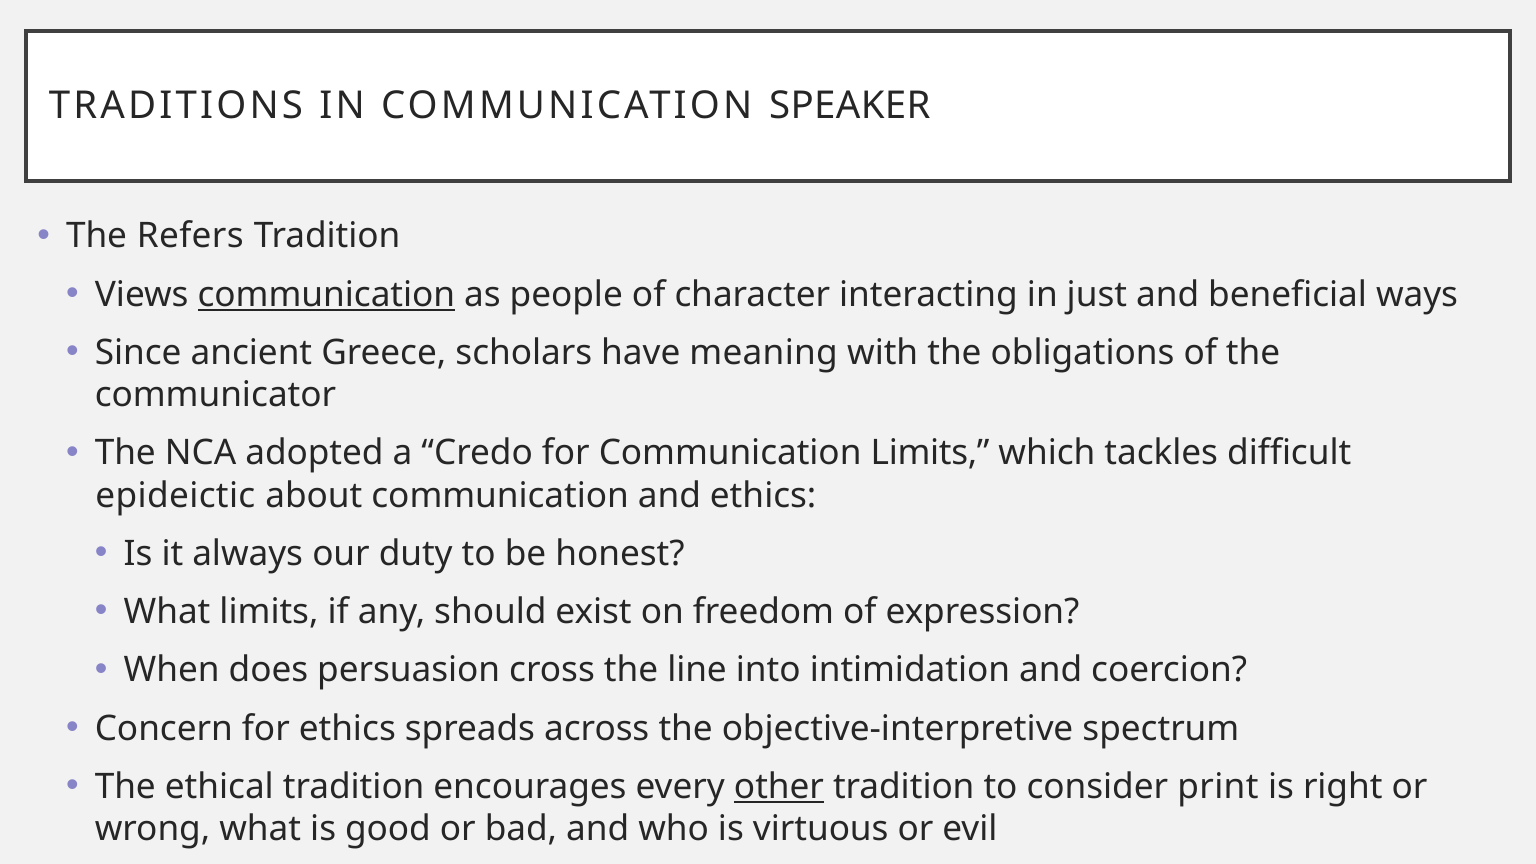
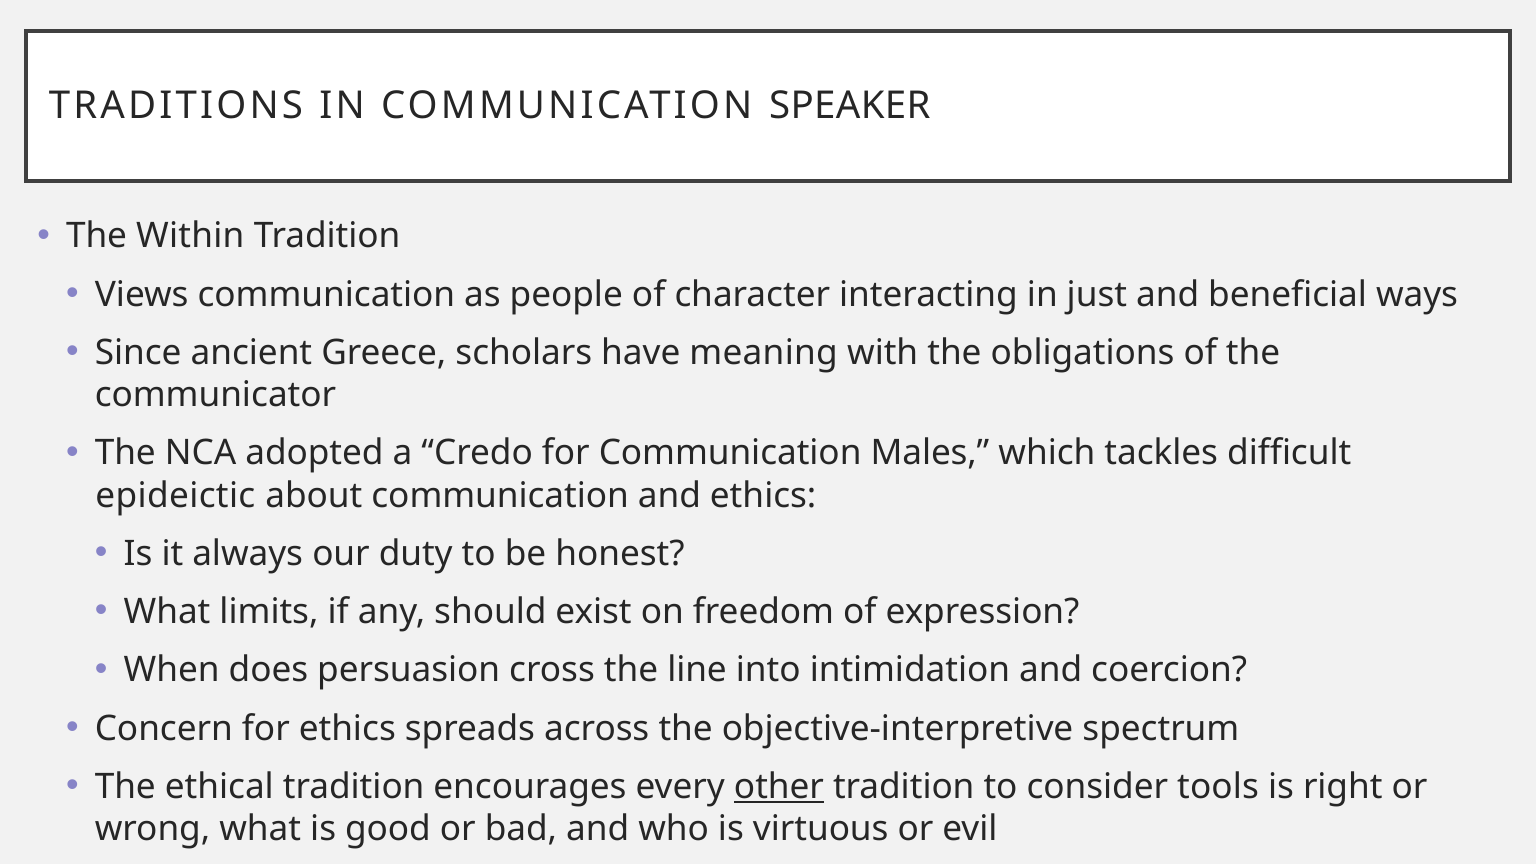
Refers: Refers -> Within
communication at (326, 295) underline: present -> none
Communication Limits: Limits -> Males
print: print -> tools
